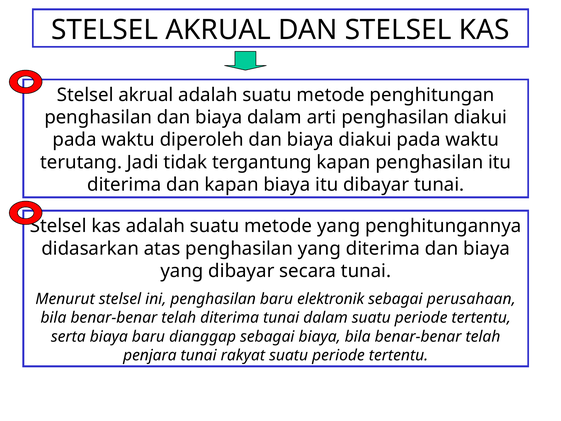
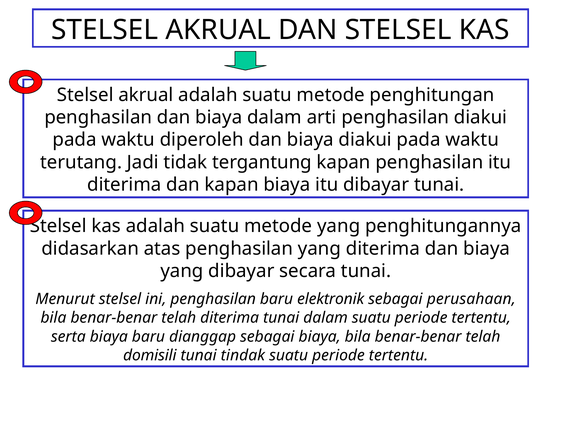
penjara: penjara -> domisili
rakyat: rakyat -> tindak
